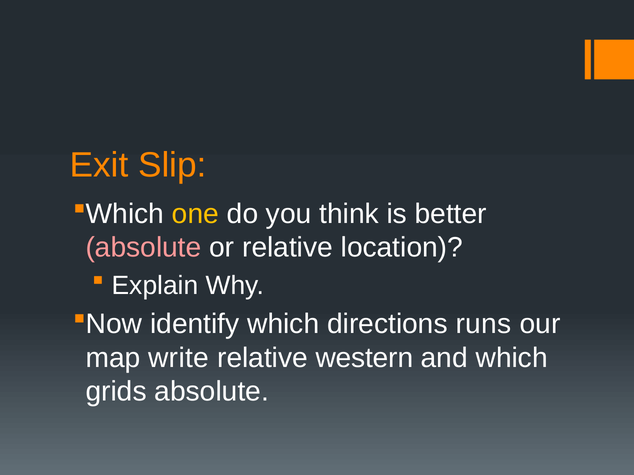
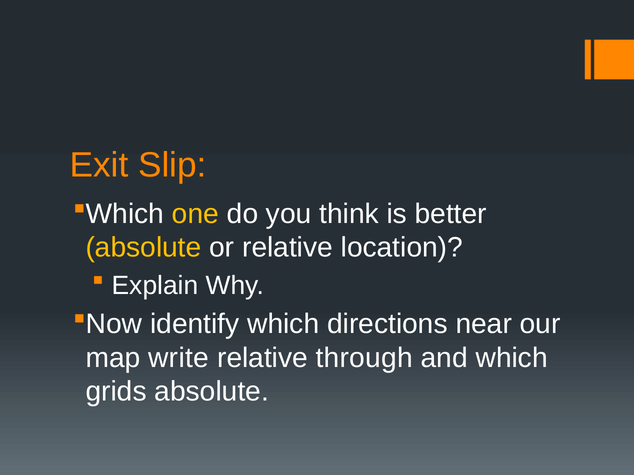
absolute at (144, 248) colour: pink -> yellow
runs: runs -> near
western: western -> through
